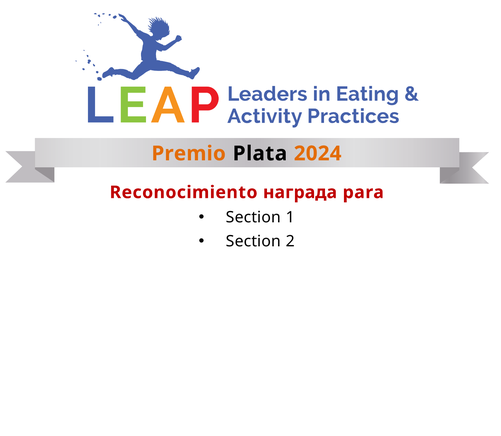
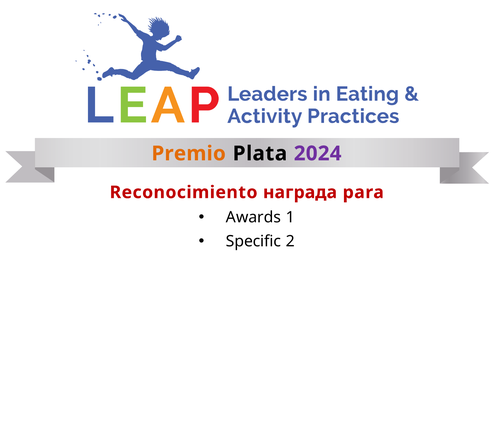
2024 colour: orange -> purple
Section at (253, 217): Section -> Awards
Section at (253, 241): Section -> Specific
